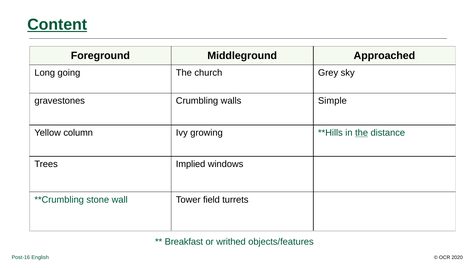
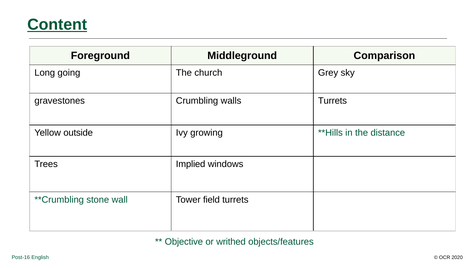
Approached: Approached -> Comparison
walls Simple: Simple -> Turrets
column: column -> outside
the at (362, 133) underline: present -> none
Breakfast: Breakfast -> Objective
